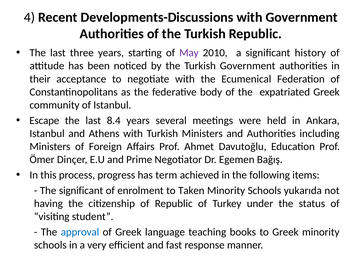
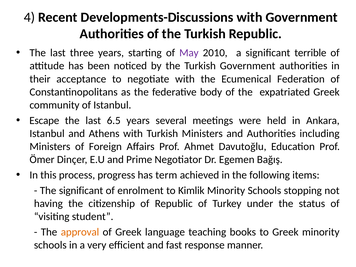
history: history -> terrible
8.4: 8.4 -> 6.5
Taken: Taken -> Kimlik
yukarıda: yukarıda -> stopping
approval colour: blue -> orange
